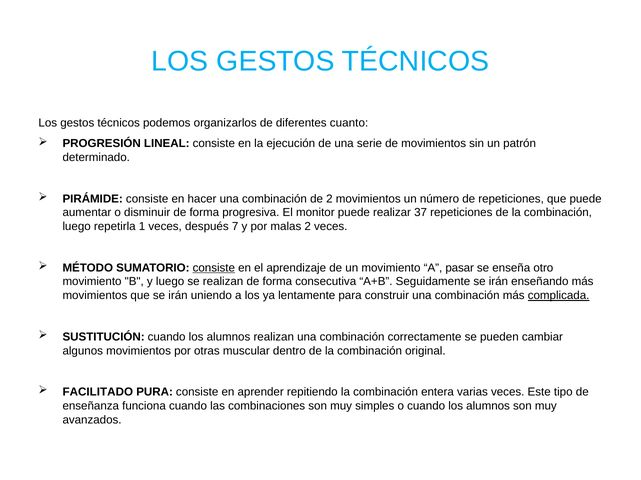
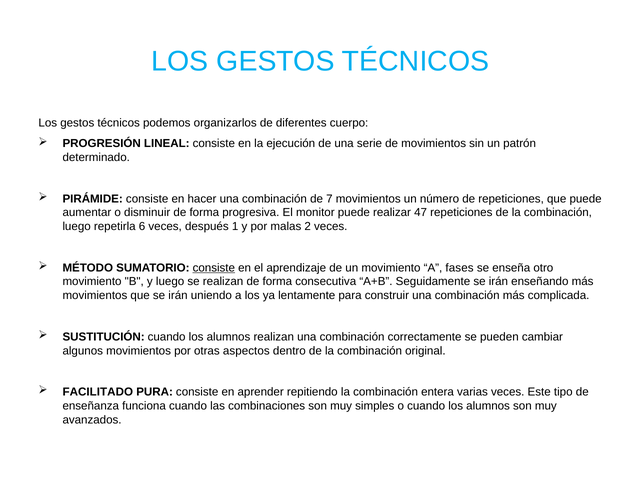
cuanto: cuanto -> cuerpo
de 2: 2 -> 7
37: 37 -> 47
1: 1 -> 6
7: 7 -> 1
pasar: pasar -> fases
complicada underline: present -> none
muscular: muscular -> aspectos
